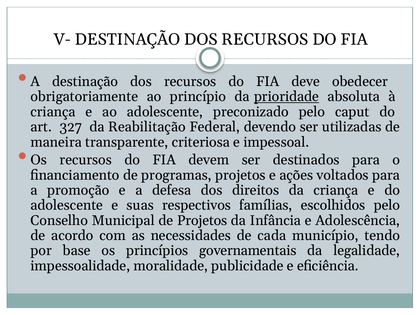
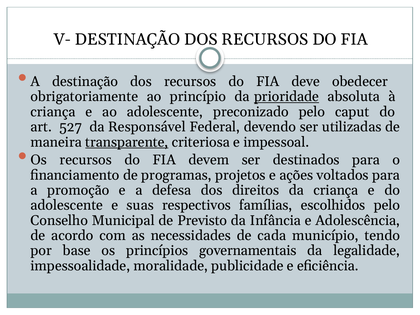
327: 327 -> 527
Reabilitação: Reabilitação -> Responsável
transparente underline: none -> present
de Projetos: Projetos -> Previsto
